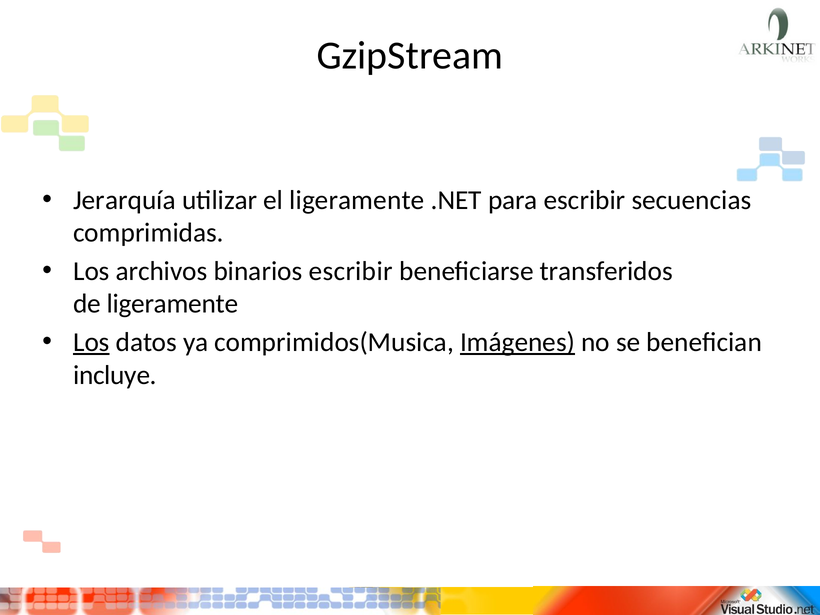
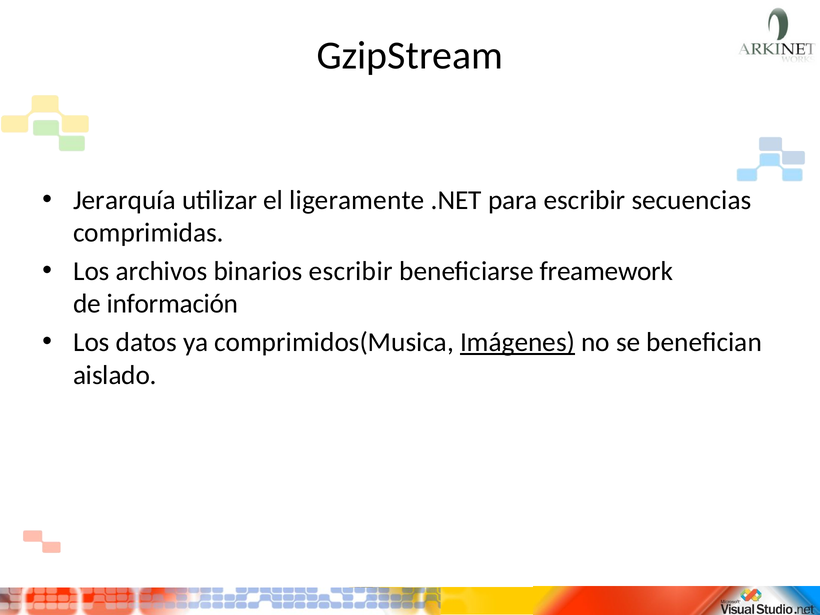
transferidos: transferidos -> freamework
de ligeramente: ligeramente -> información
Los at (91, 342) underline: present -> none
incluye: incluye -> aislado
